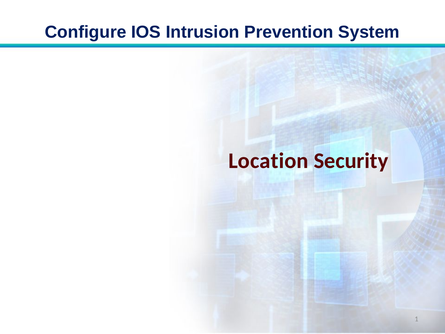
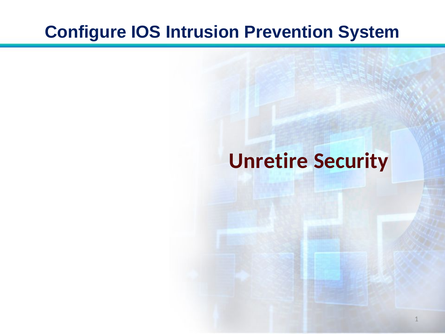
Location: Location -> Unretire
